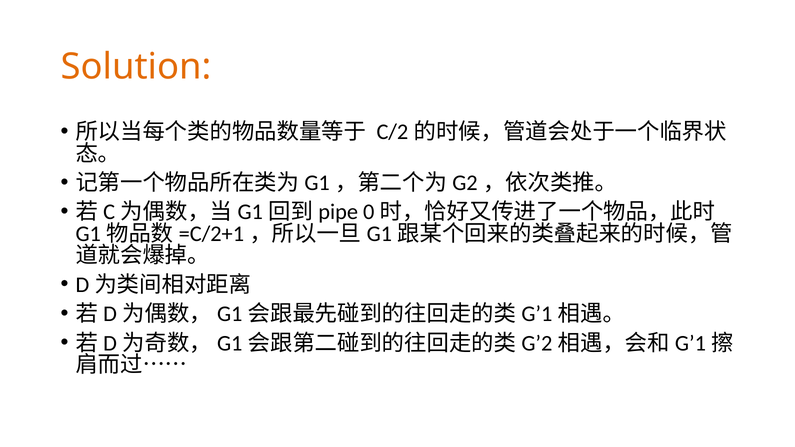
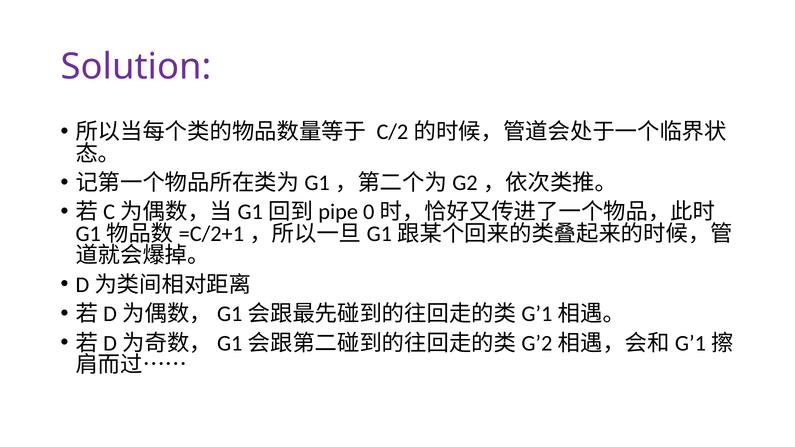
Solution colour: orange -> purple
